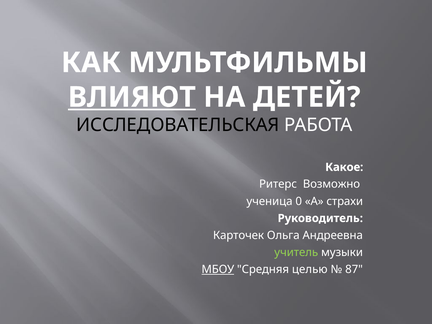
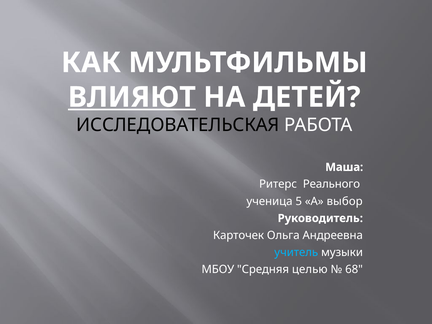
Какое: Какое -> Маша
Возможно: Возможно -> Реального
0: 0 -> 5
страхи: страхи -> выбор
учитель colour: light green -> light blue
МБОУ underline: present -> none
87: 87 -> 68
